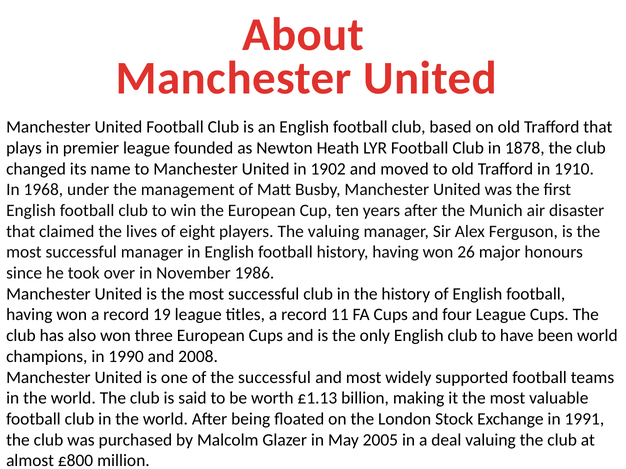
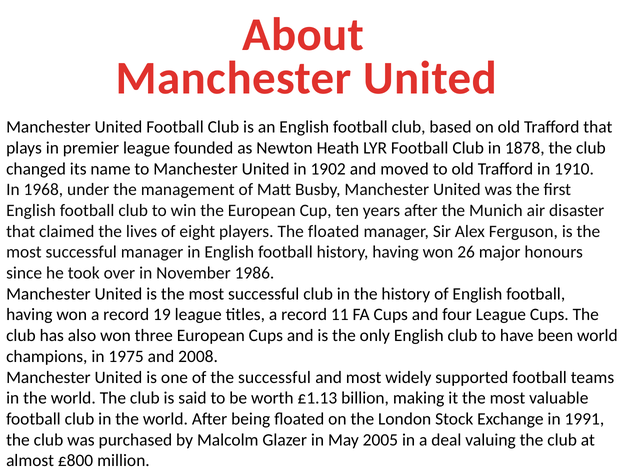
The valuing: valuing -> floated
1990: 1990 -> 1975
